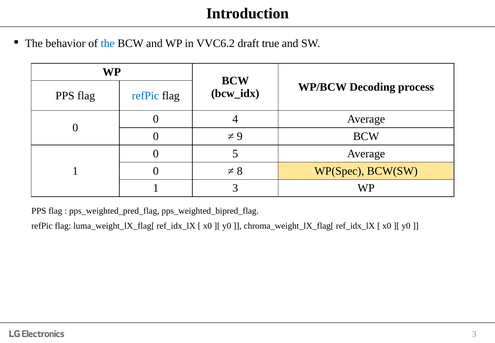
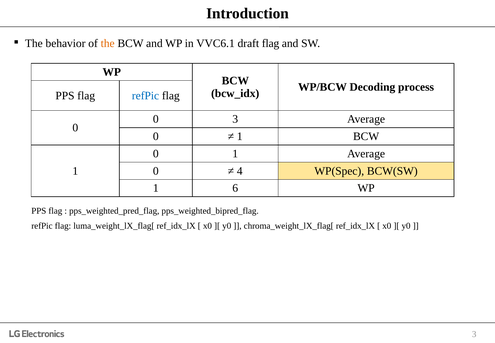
the at (108, 43) colour: blue -> orange
VVC6.2: VVC6.2 -> VVC6.1
draft true: true -> flag
0 4: 4 -> 3
9 at (240, 136): 9 -> 1
0 5: 5 -> 1
8: 8 -> 4
1 3: 3 -> 6
